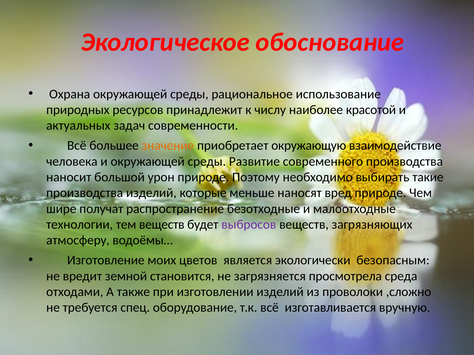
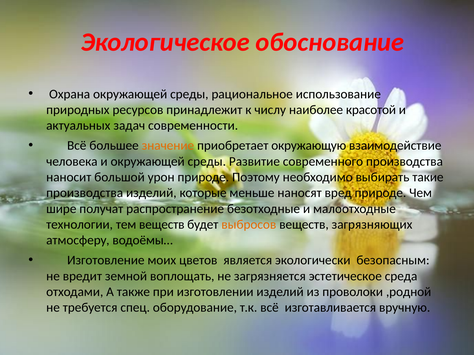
выбросов colour: purple -> orange
становится: становится -> воплощать
просмотрела: просмотрела -> эстетическое
,сложно: ,сложно -> ,родной
